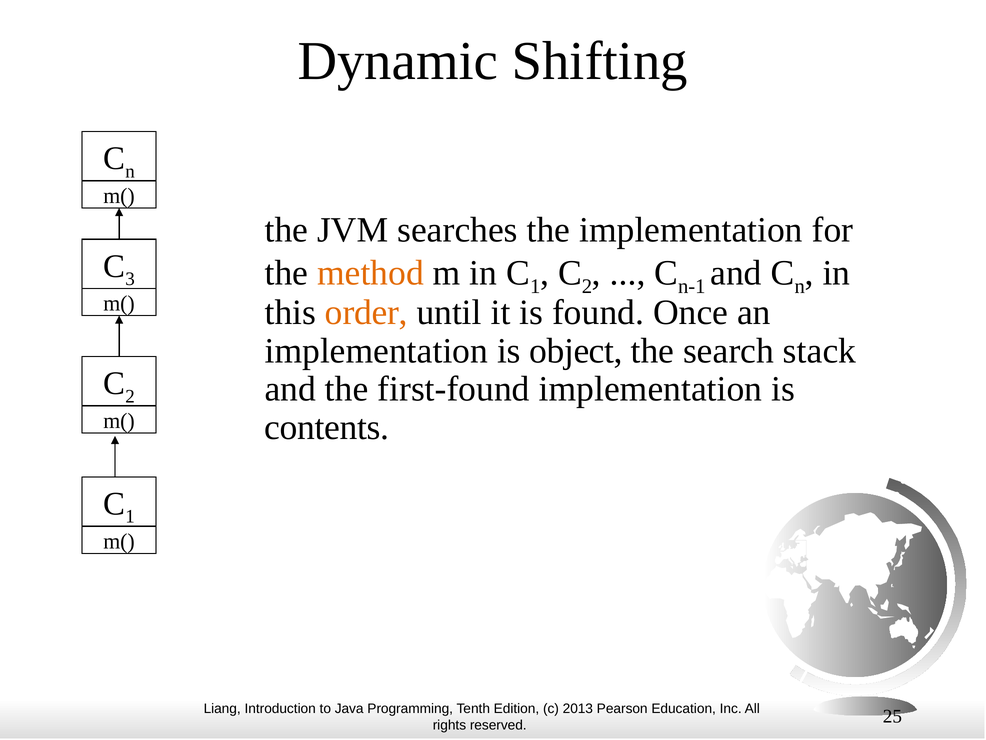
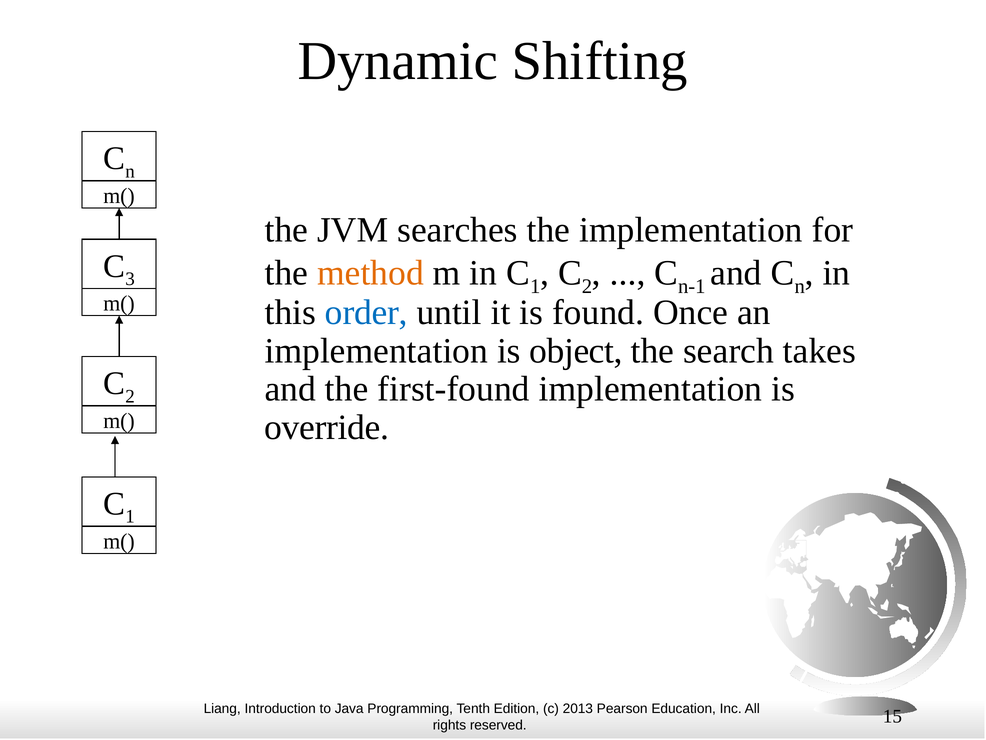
order colour: orange -> blue
stack: stack -> takes
contents: contents -> override
25: 25 -> 15
